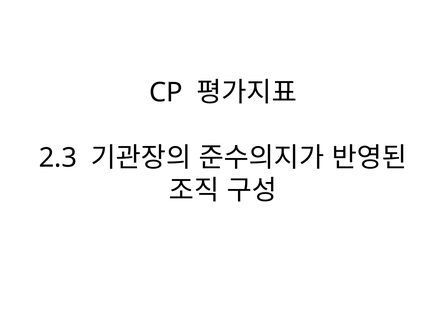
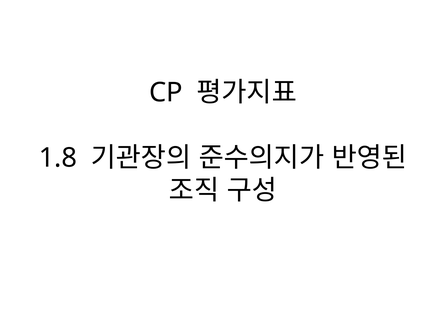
2.3: 2.3 -> 1.8
